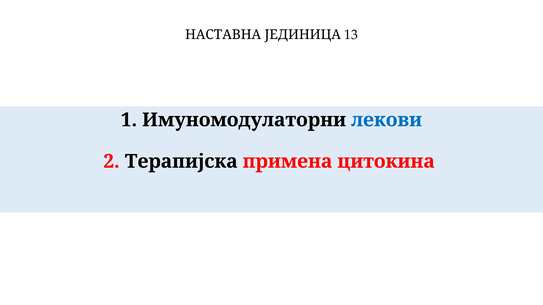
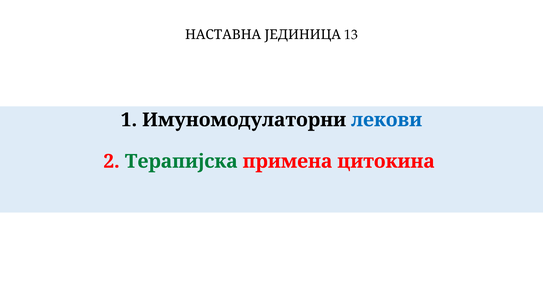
Терапијска colour: black -> green
